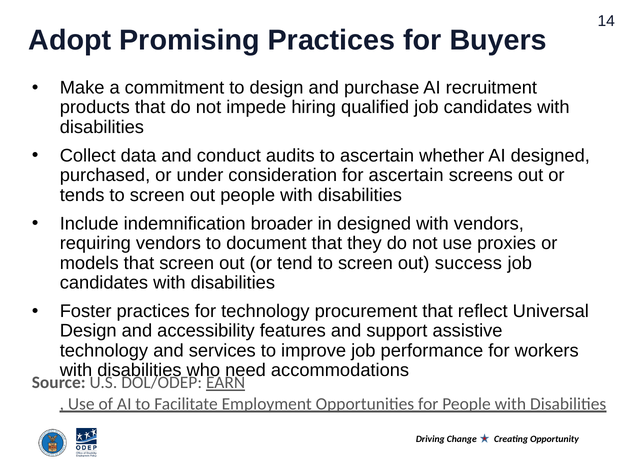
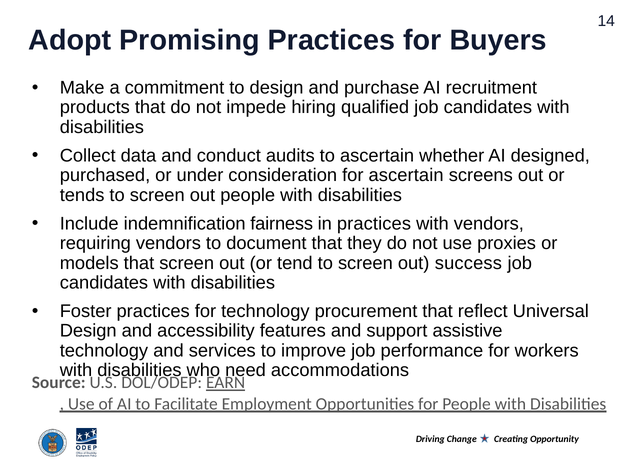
broader: broader -> fairness
in designed: designed -> practices
